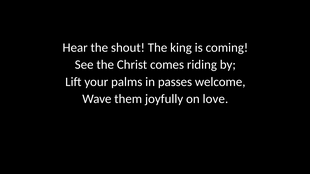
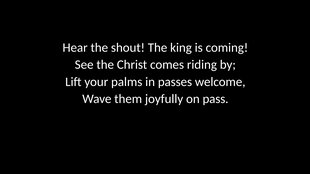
love: love -> pass
